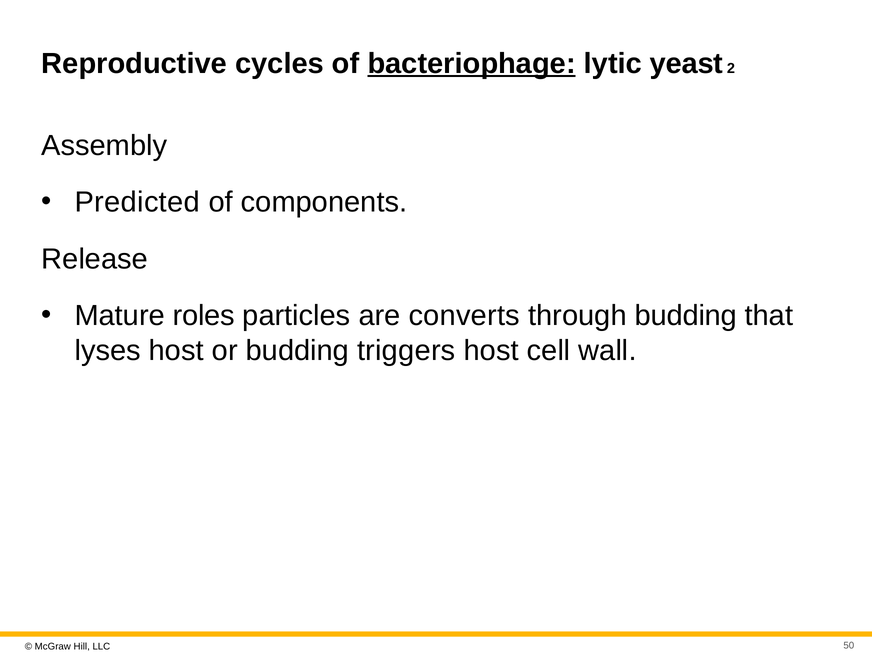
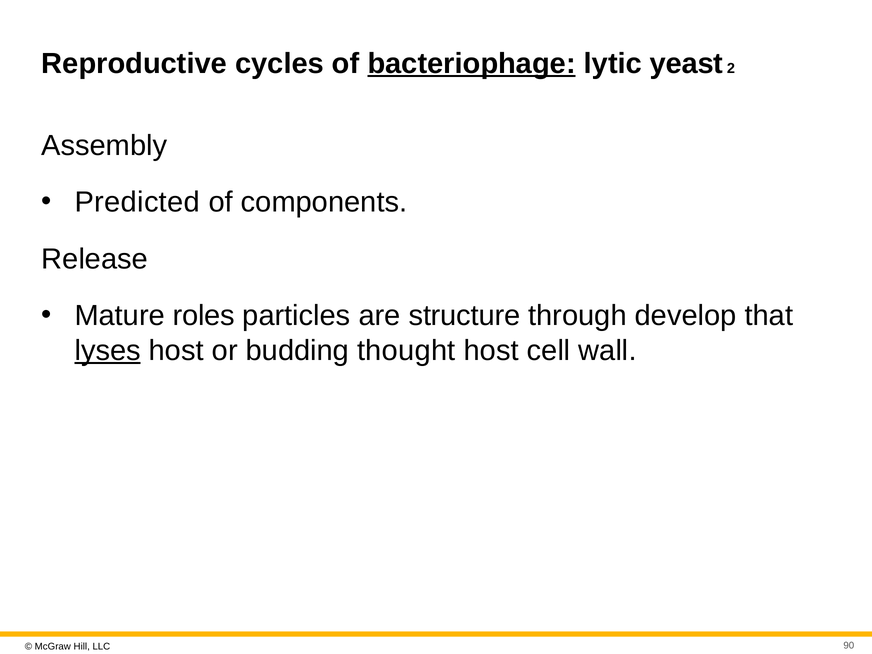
converts: converts -> structure
through budding: budding -> develop
lyses underline: none -> present
triggers: triggers -> thought
50: 50 -> 90
